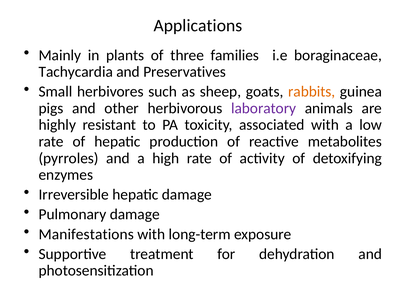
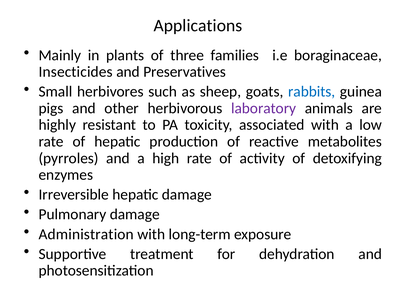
Tachycardia: Tachycardia -> Insecticides
rabbits colour: orange -> blue
Manifestations: Manifestations -> Administration
